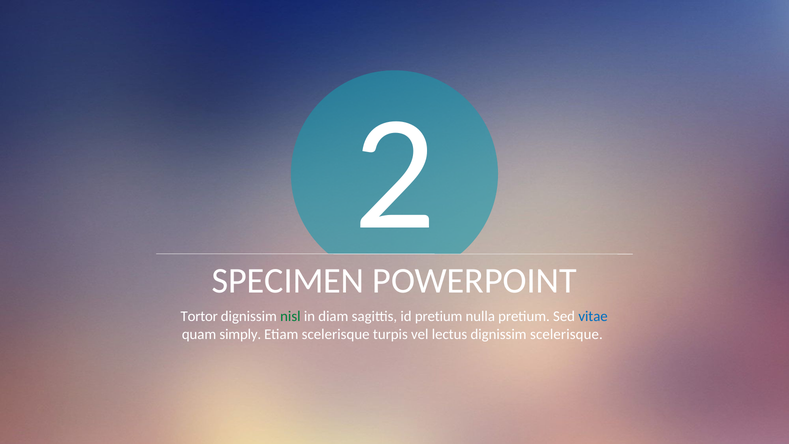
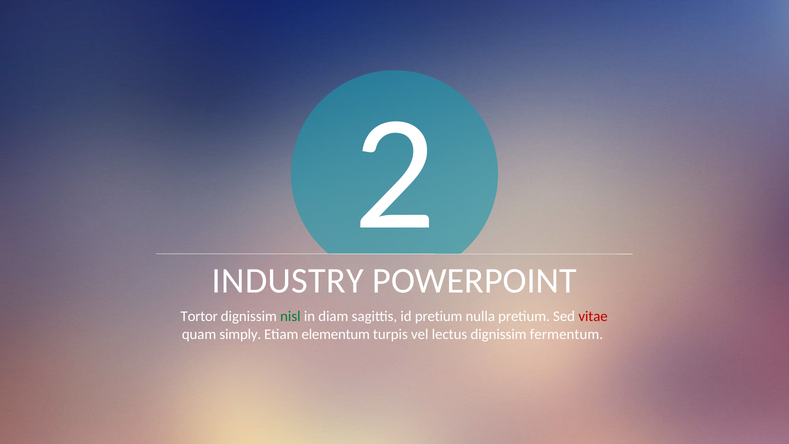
SPECIMEN: SPECIMEN -> INDUSTRY
vitae colour: blue -> red
Etiam scelerisque: scelerisque -> elementum
dignissim scelerisque: scelerisque -> fermentum
